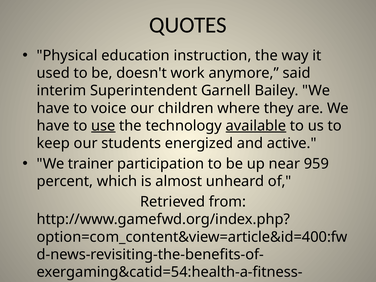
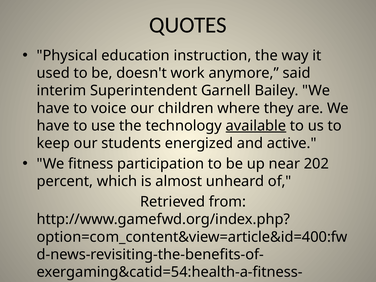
use underline: present -> none
trainer: trainer -> fitness
959: 959 -> 202
